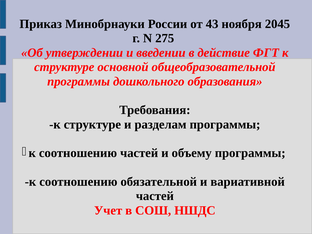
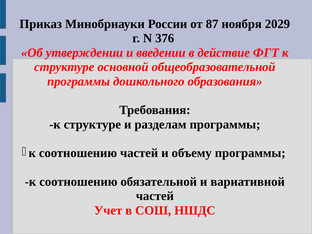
43: 43 -> 87
2045: 2045 -> 2029
275: 275 -> 376
